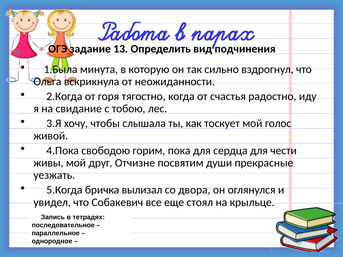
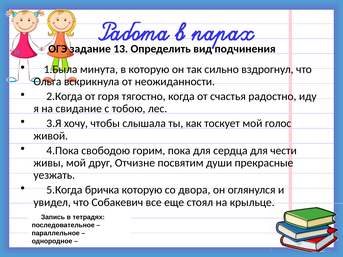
бричка вылизал: вылизал -> которую
